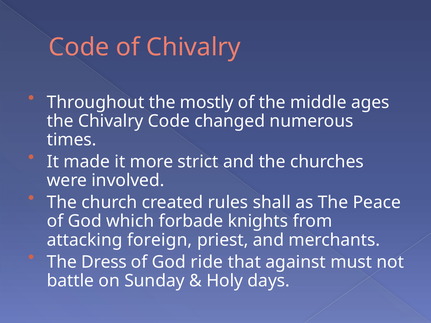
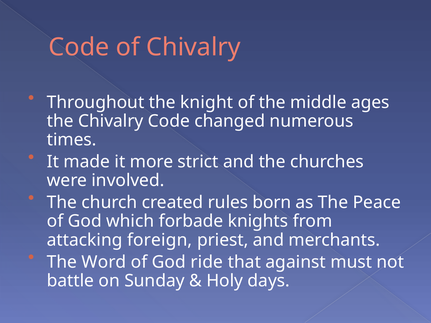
mostly: mostly -> knight
shall: shall -> born
Dress: Dress -> Word
